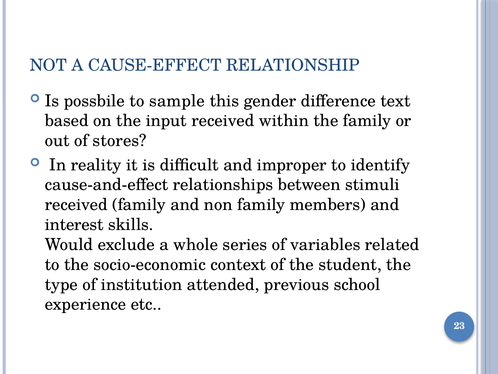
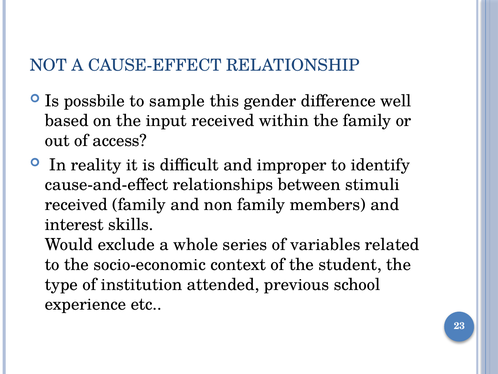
text: text -> well
stores: stores -> access
